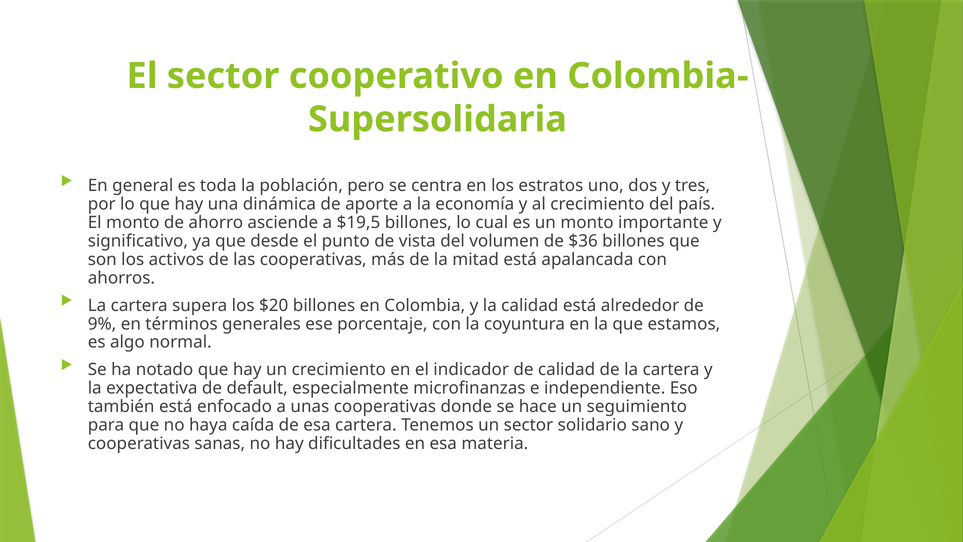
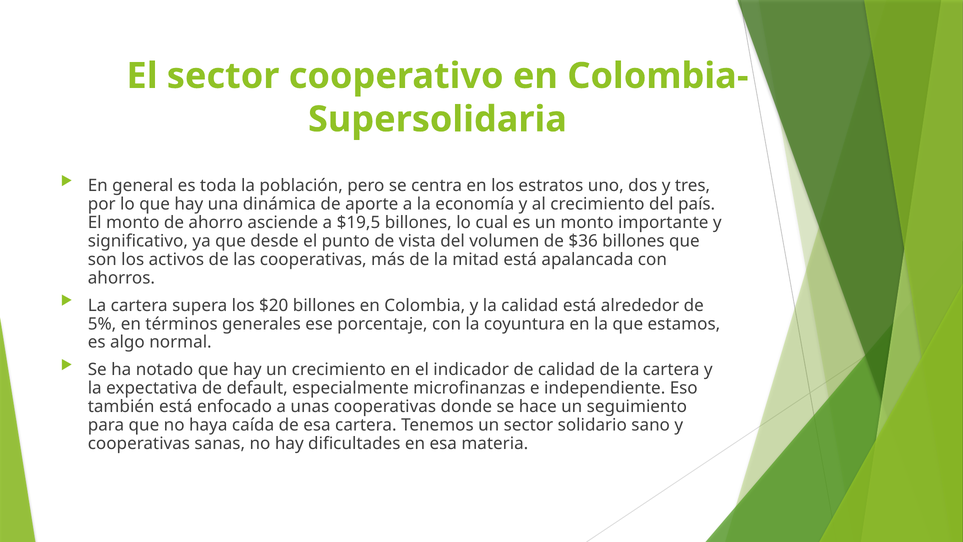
9%: 9% -> 5%
